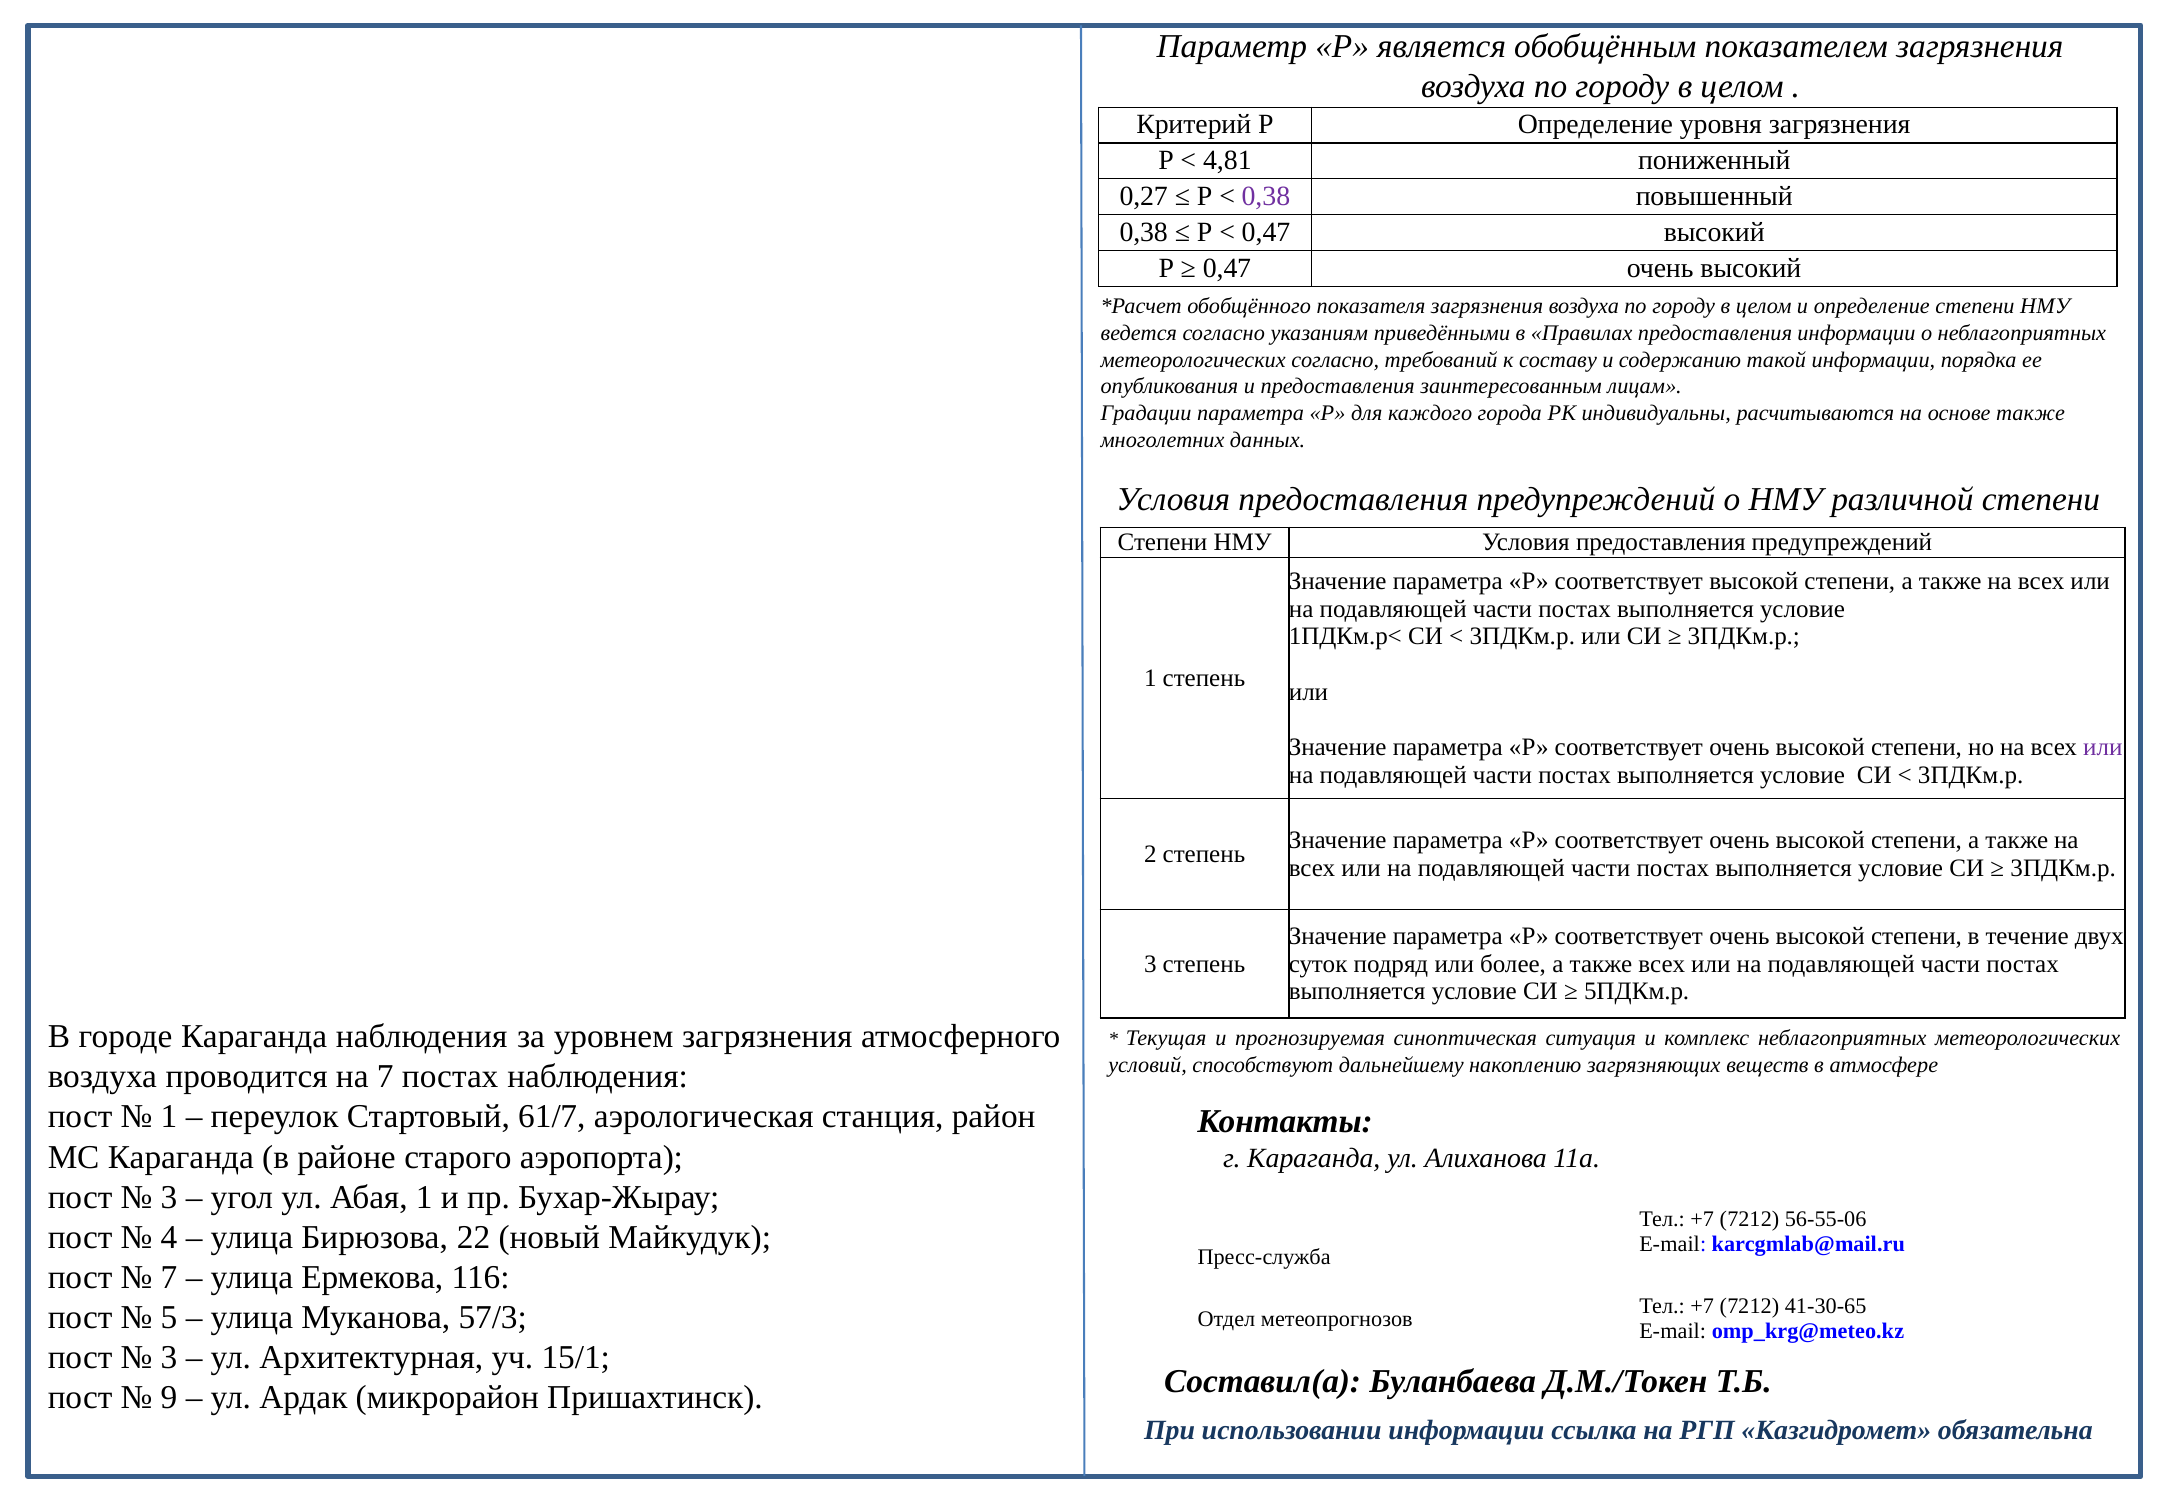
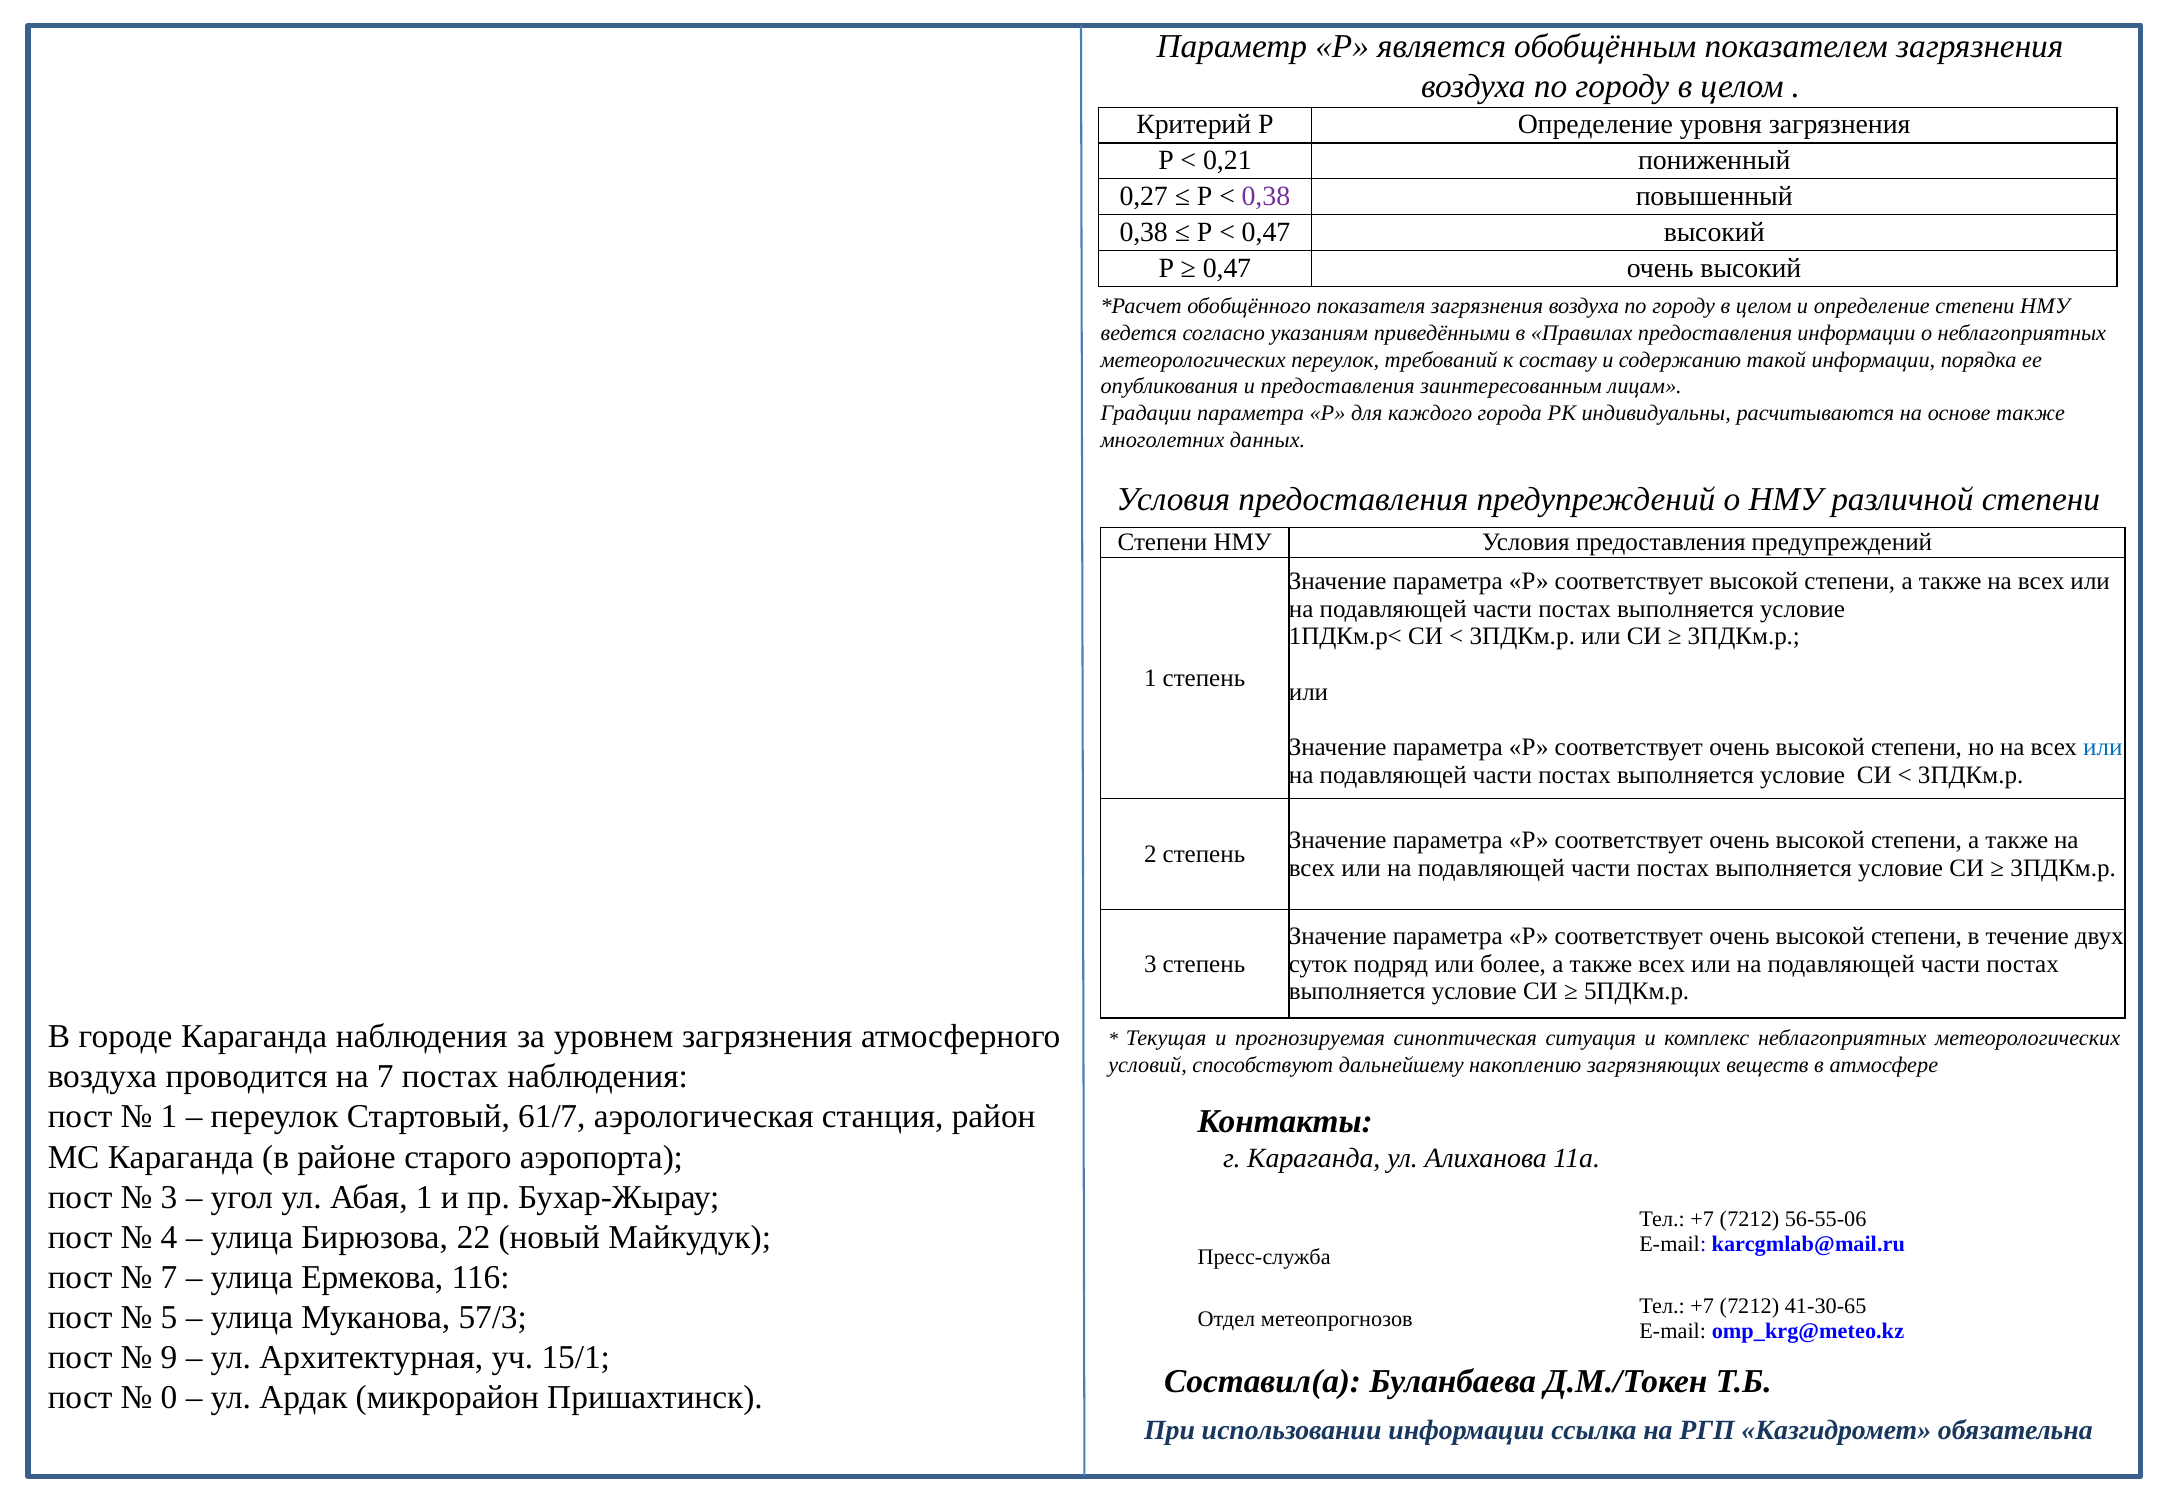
4,81: 4,81 -> 0,21
метеорологических согласно: согласно -> переулок
или at (2103, 747) colour: purple -> blue
3 at (169, 1357): 3 -> 9
9: 9 -> 0
